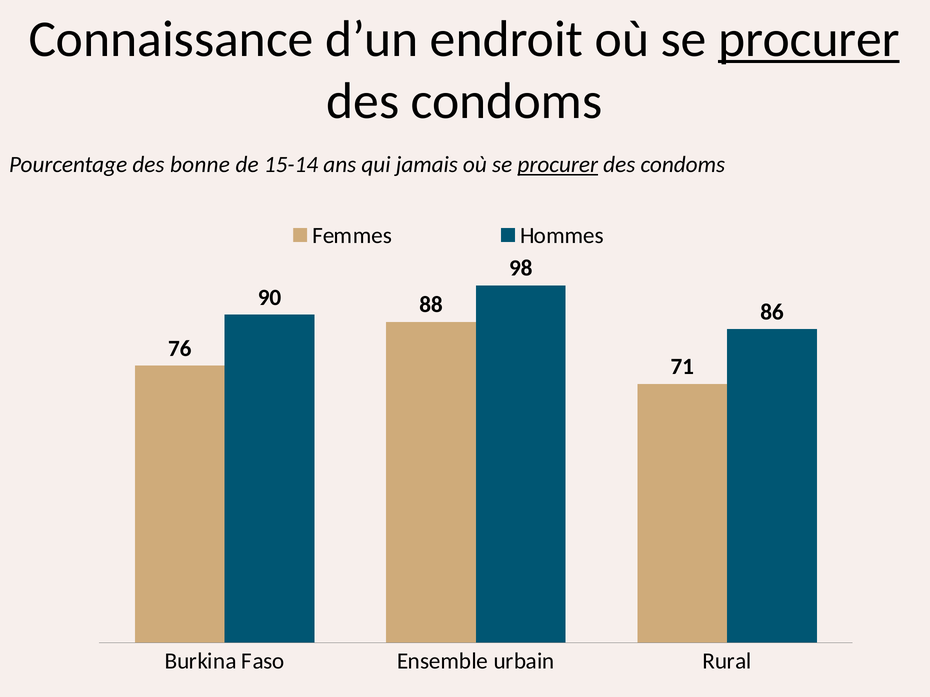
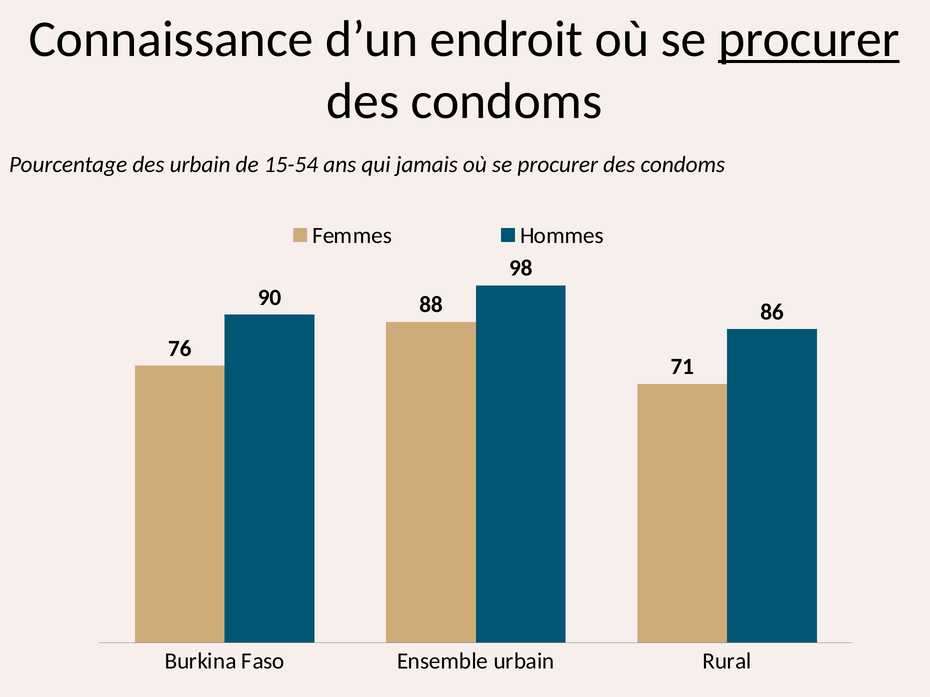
des bonne: bonne -> urbain
15-14: 15-14 -> 15-54
procurer at (558, 165) underline: present -> none
